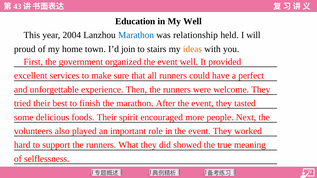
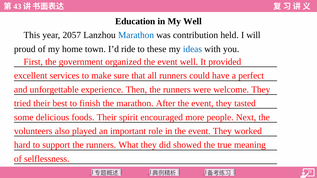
2004: 2004 -> 2057
relationship: relationship -> contribution
join: join -> ride
stairs: stairs -> these
ideas colour: orange -> blue
